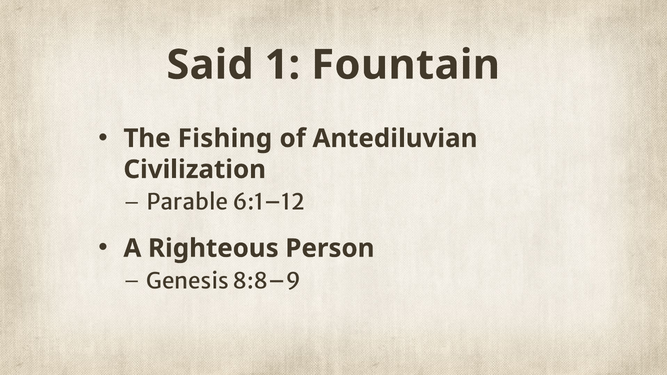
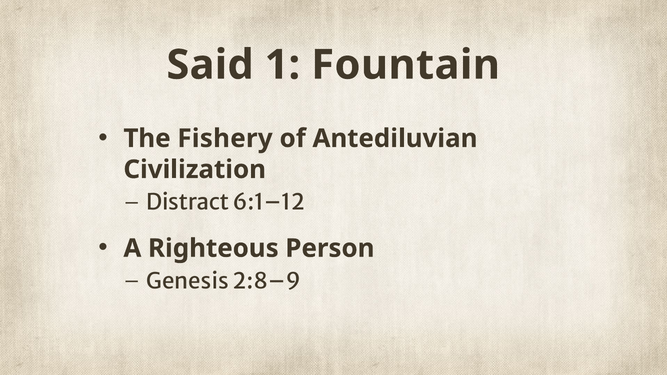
Fishing: Fishing -> Fishery
Parable: Parable -> Distract
8:8–9: 8:8–9 -> 2:8–9
